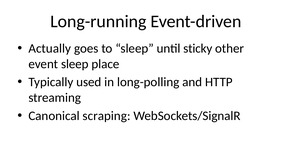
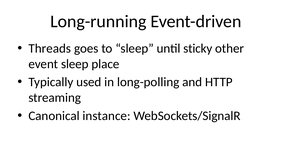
Actually: Actually -> Threads
scraping: scraping -> instance
